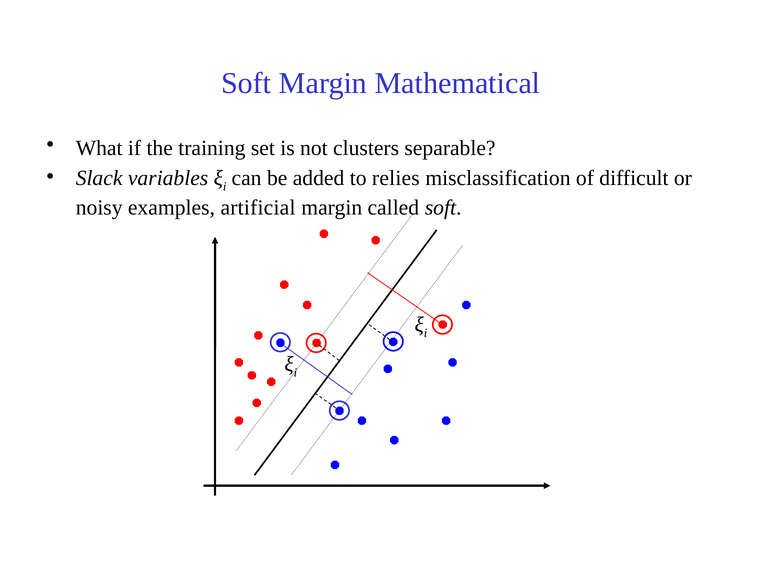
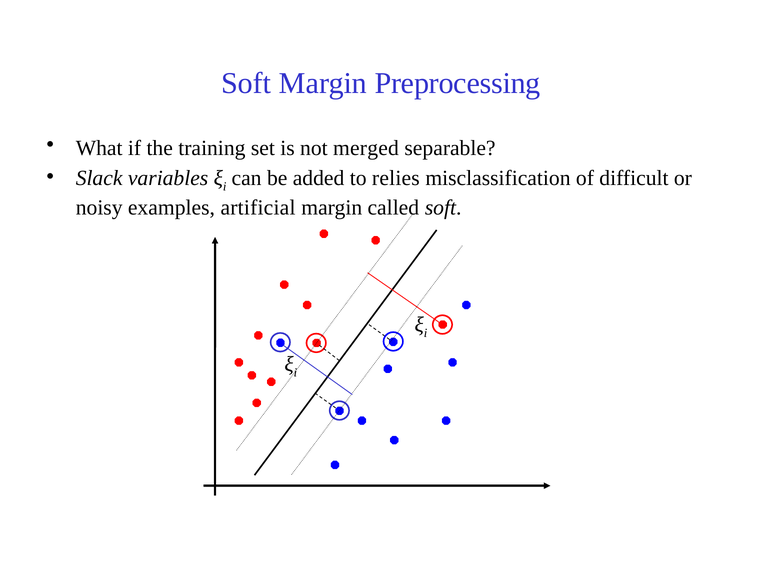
Mathematical: Mathematical -> Preprocessing
clusters: clusters -> merged
